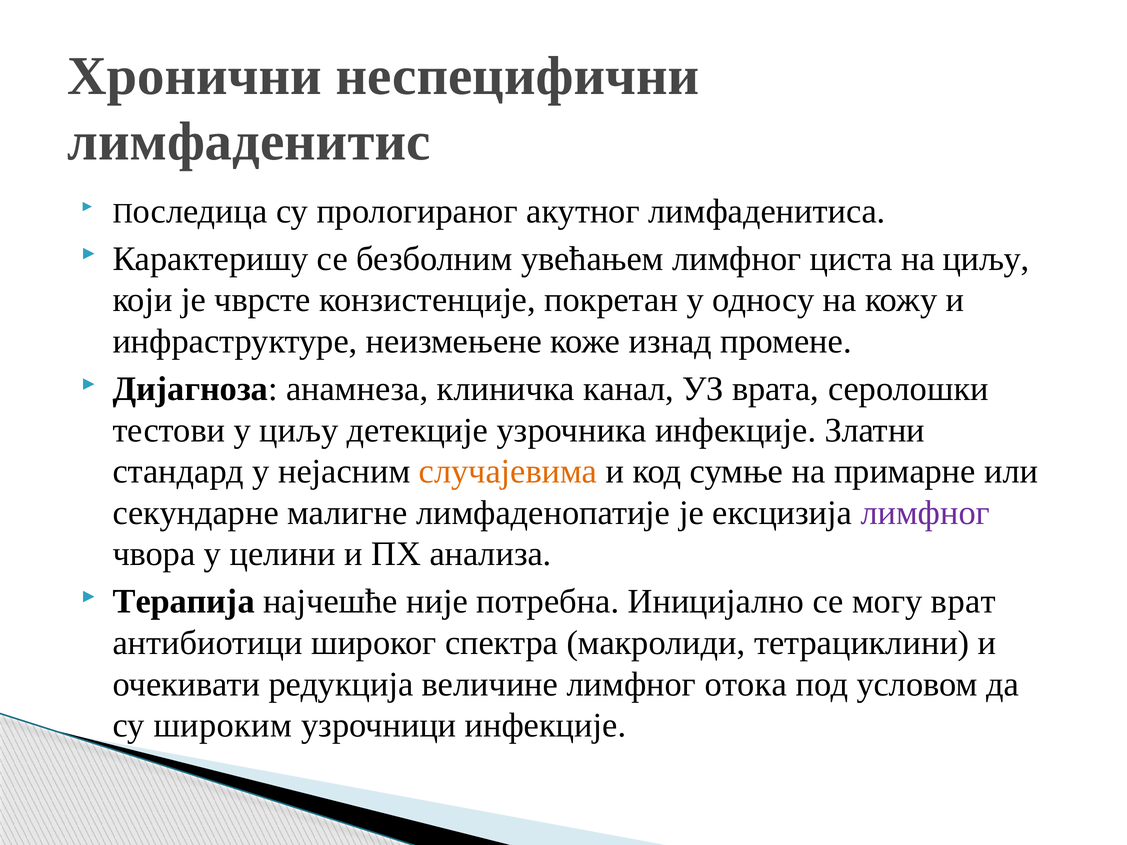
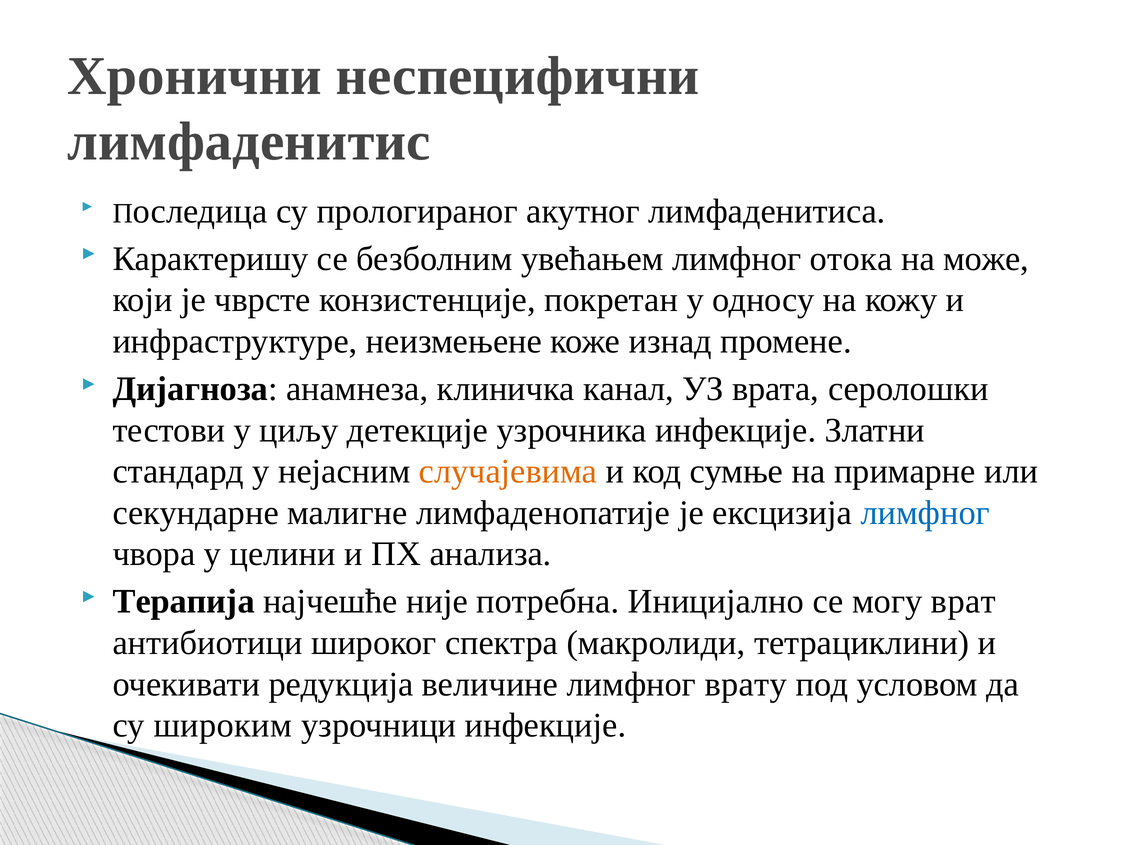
циста: циста -> отока
на циљу: циљу -> може
лимфног at (925, 513) colour: purple -> blue
отока: отока -> врату
